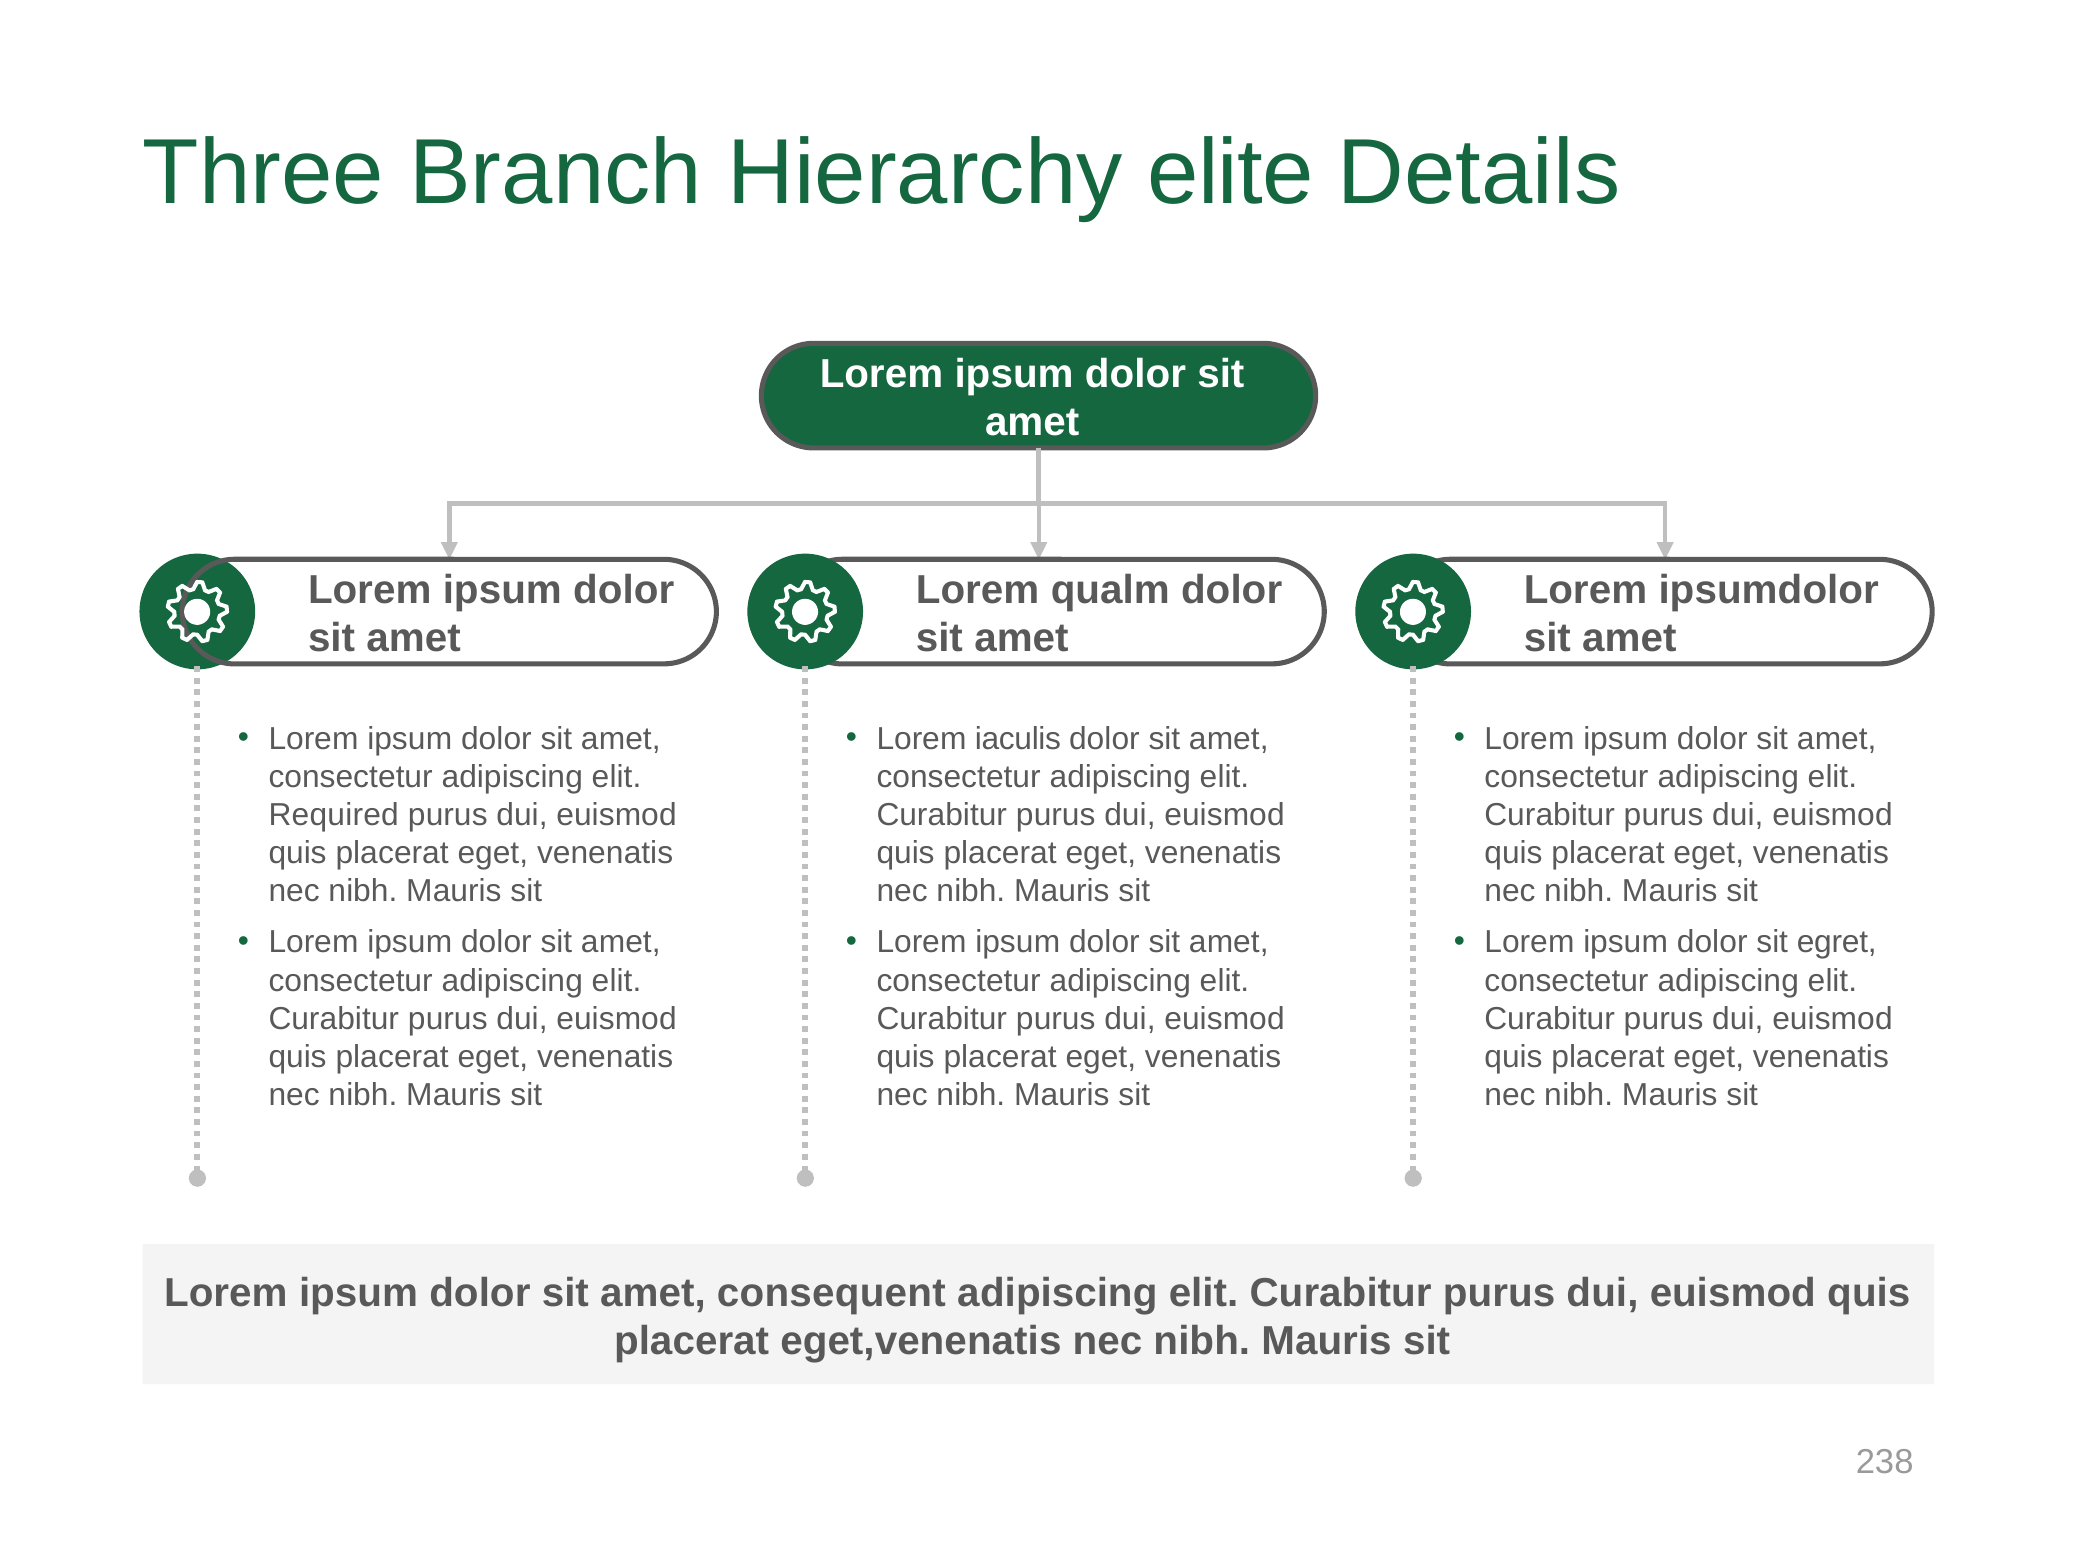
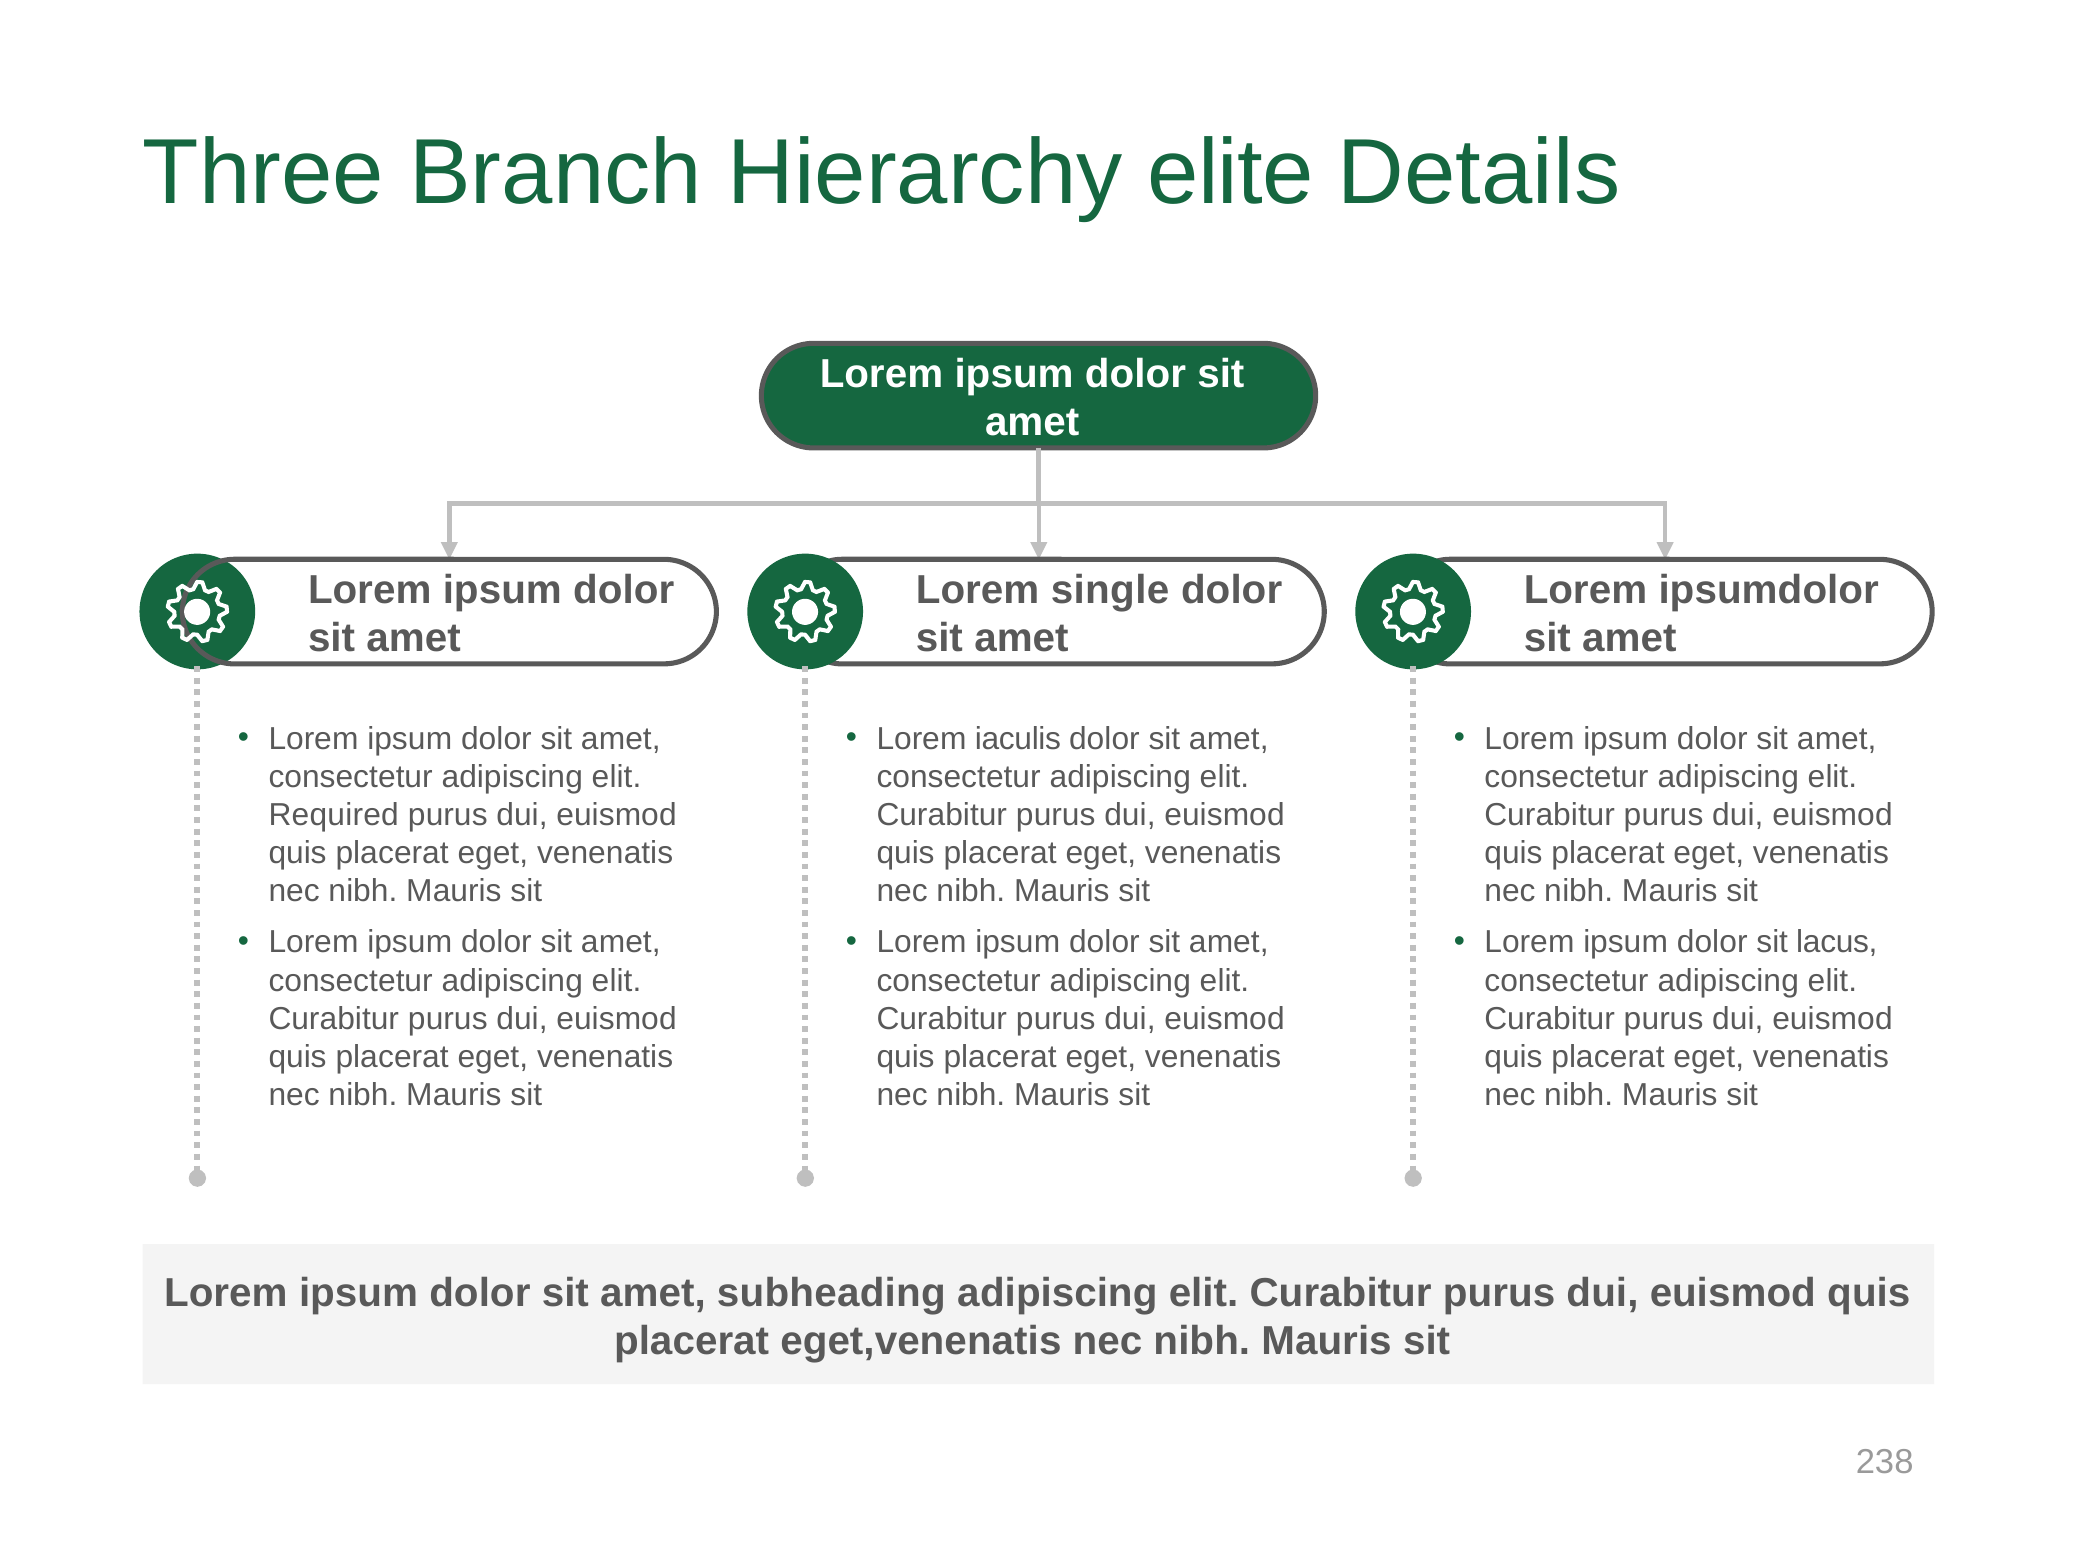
qualm: qualm -> single
egret: egret -> lacus
consequent: consequent -> subheading
